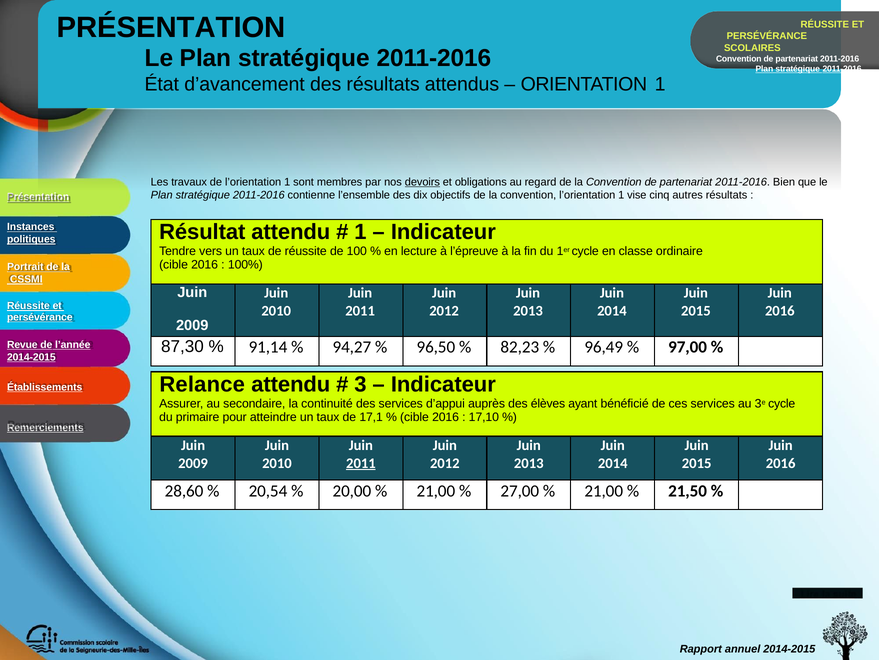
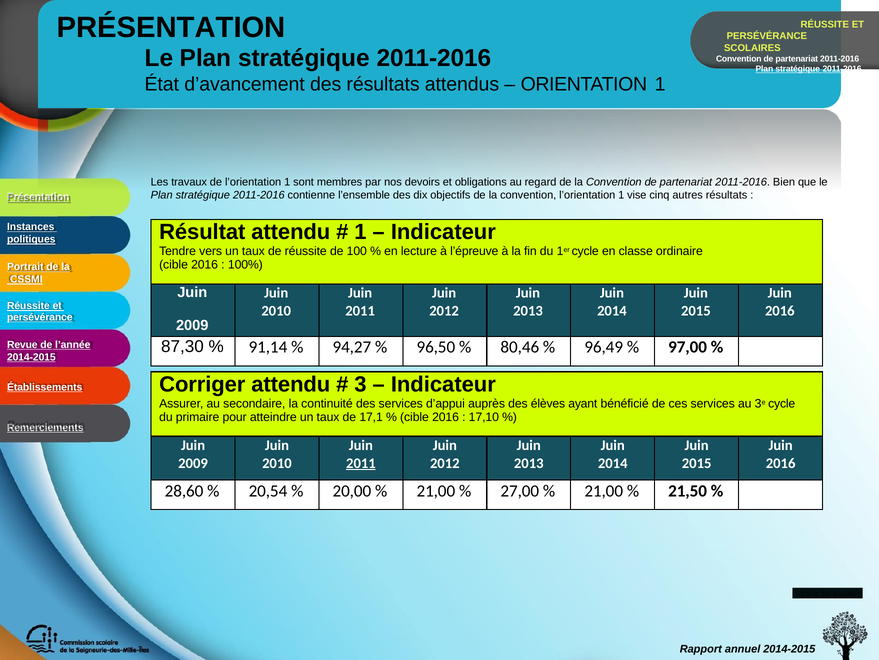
devoirs underline: present -> none
82,23: 82,23 -> 80,46
Relance: Relance -> Corriger
